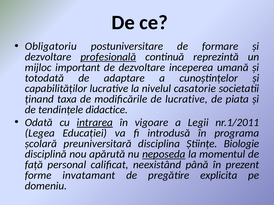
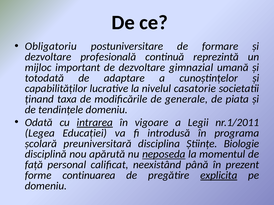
profesională underline: present -> none
inceperea: inceperea -> gimnazial
de lucrative: lucrative -> generale
tendințele didactice: didactice -> domeniu
invatamant: invatamant -> continuarea
explicita underline: none -> present
